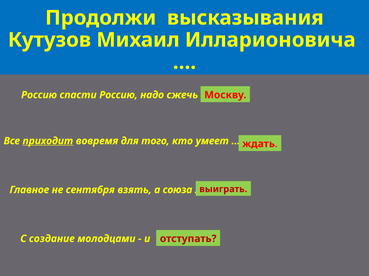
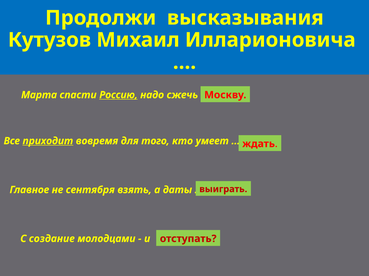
Россию at (39, 95): Россию -> Марта
Россию at (118, 95) underline: none -> present
союза: союза -> даты
